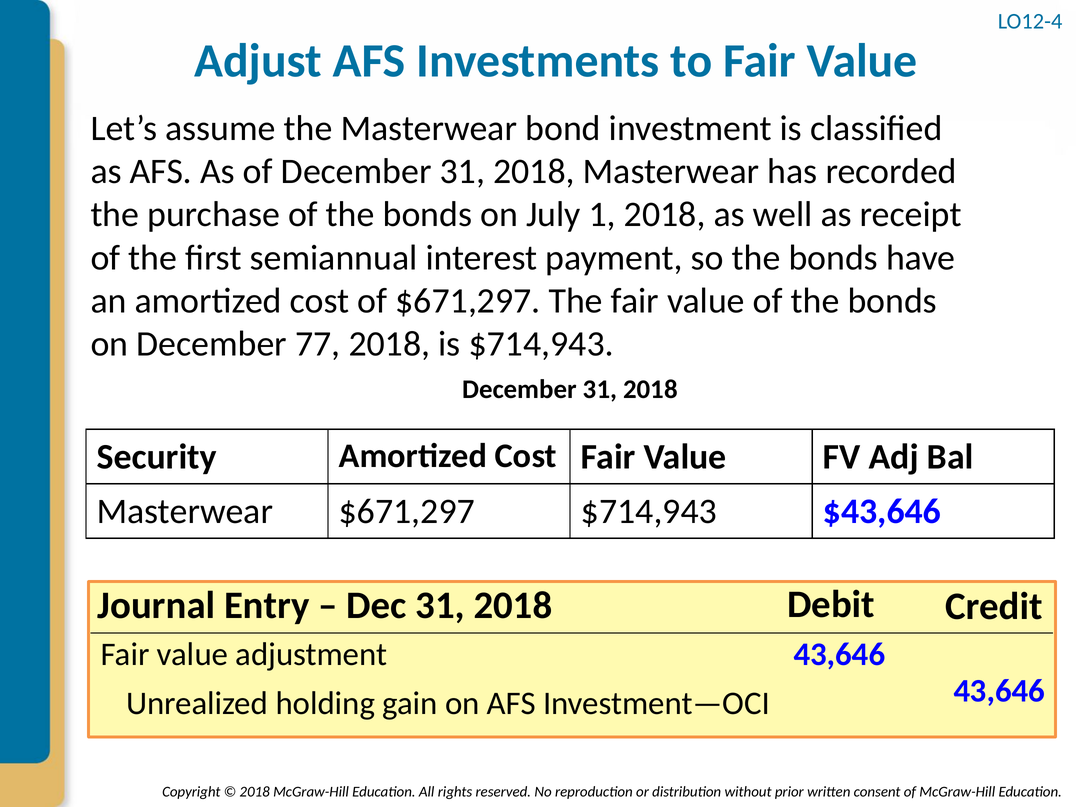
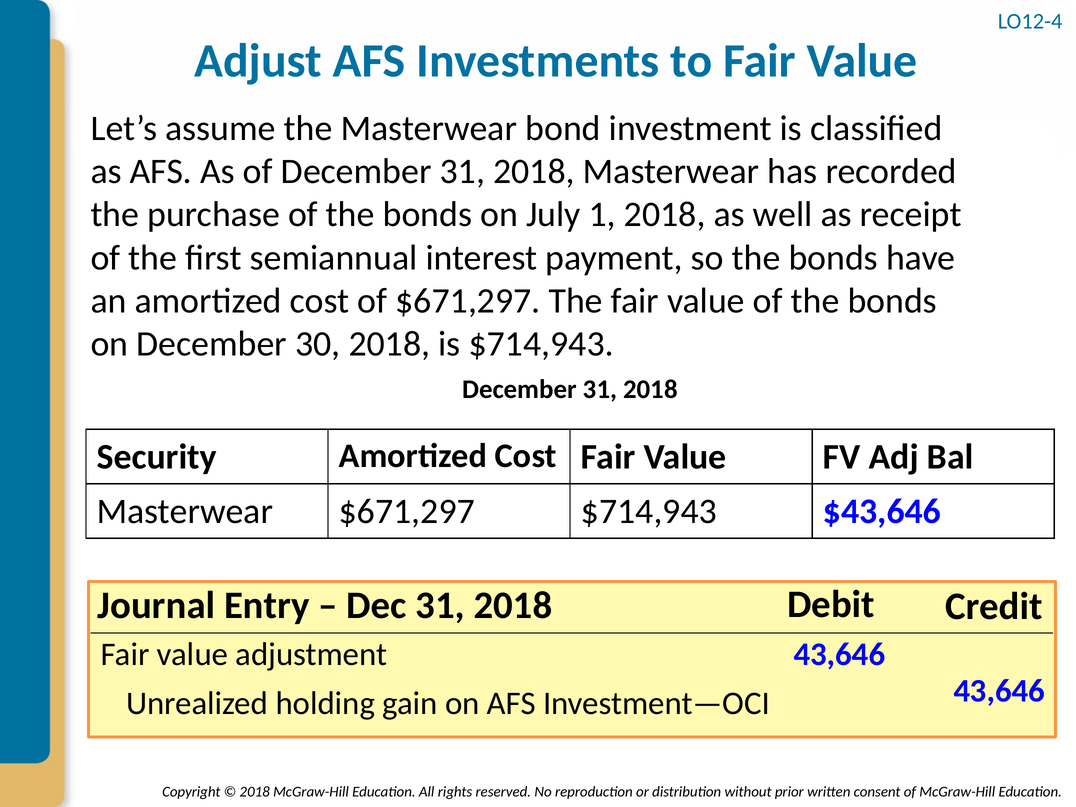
77: 77 -> 30
